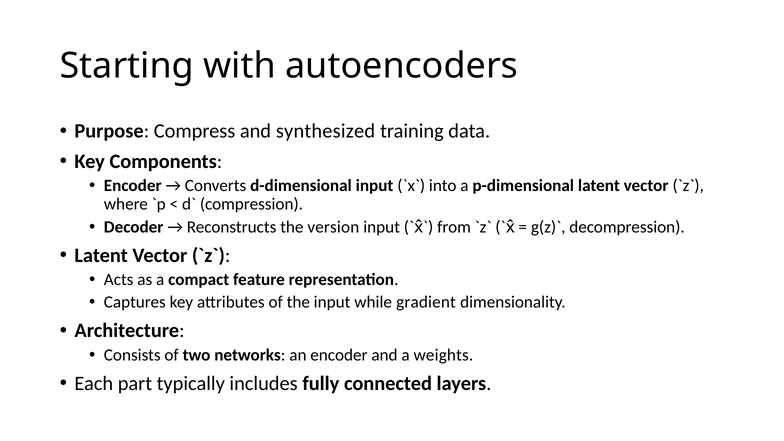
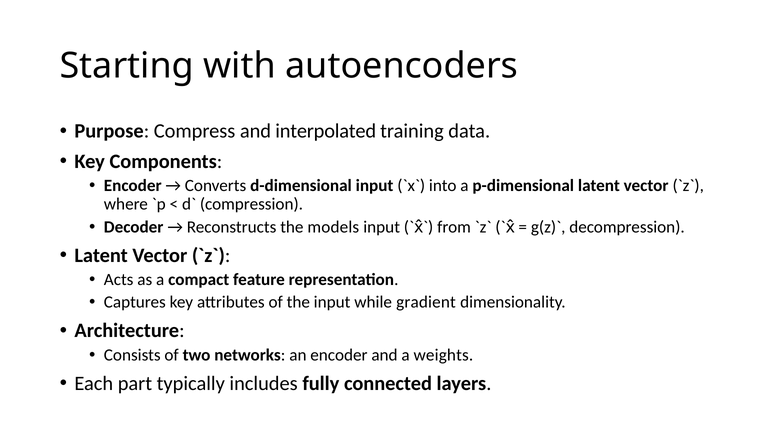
synthesized: synthesized -> interpolated
version: version -> models
